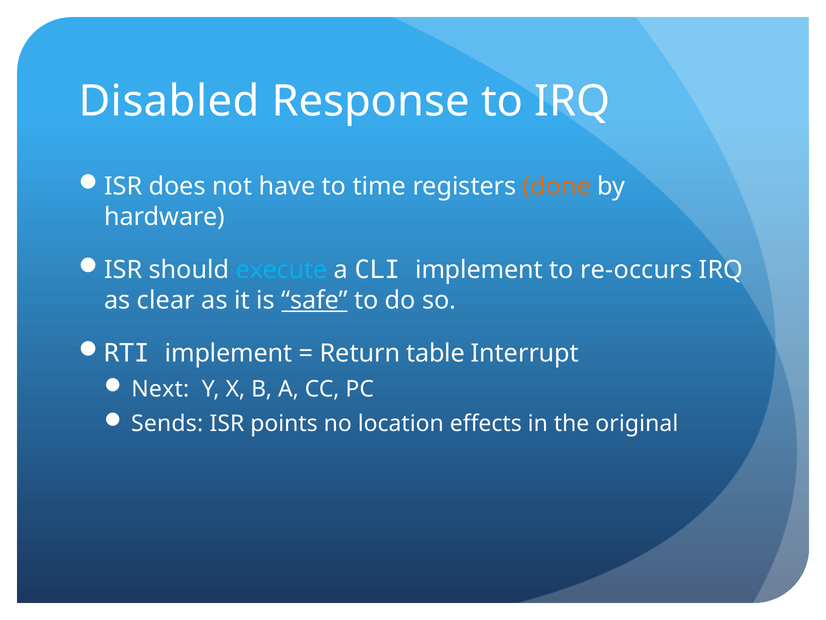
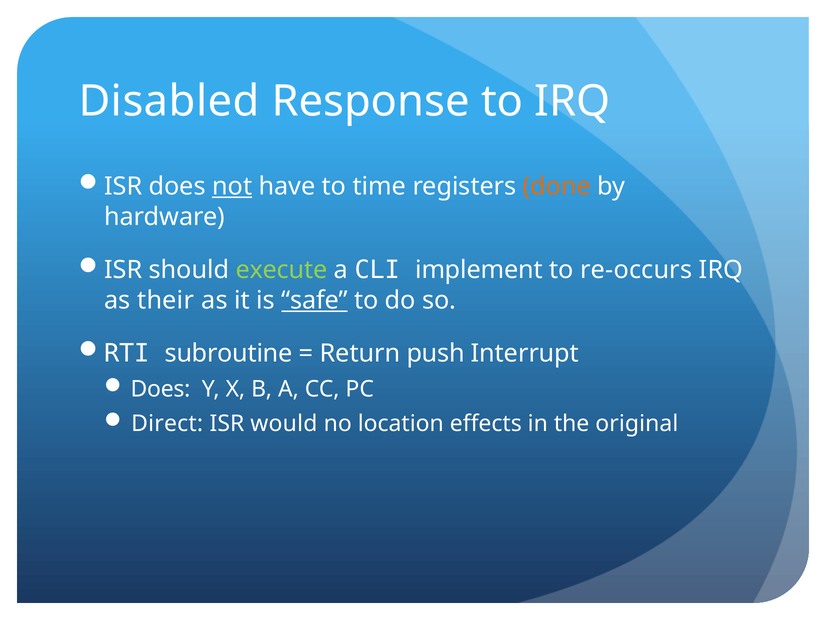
not underline: none -> present
execute colour: light blue -> light green
clear: clear -> their
implement at (229, 353): implement -> subroutine
table: table -> push
Next at (160, 389): Next -> Does
Sends: Sends -> Direct
points: points -> would
